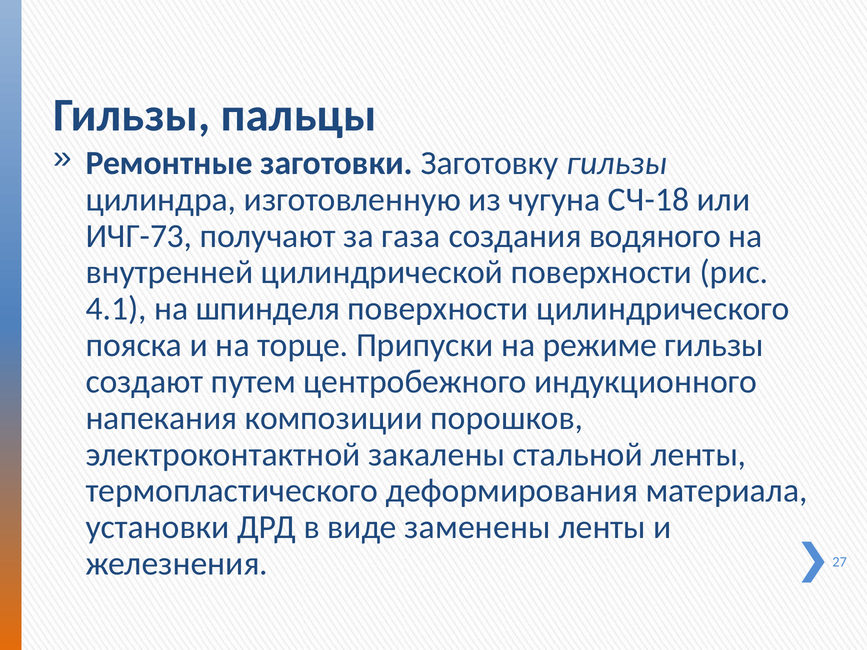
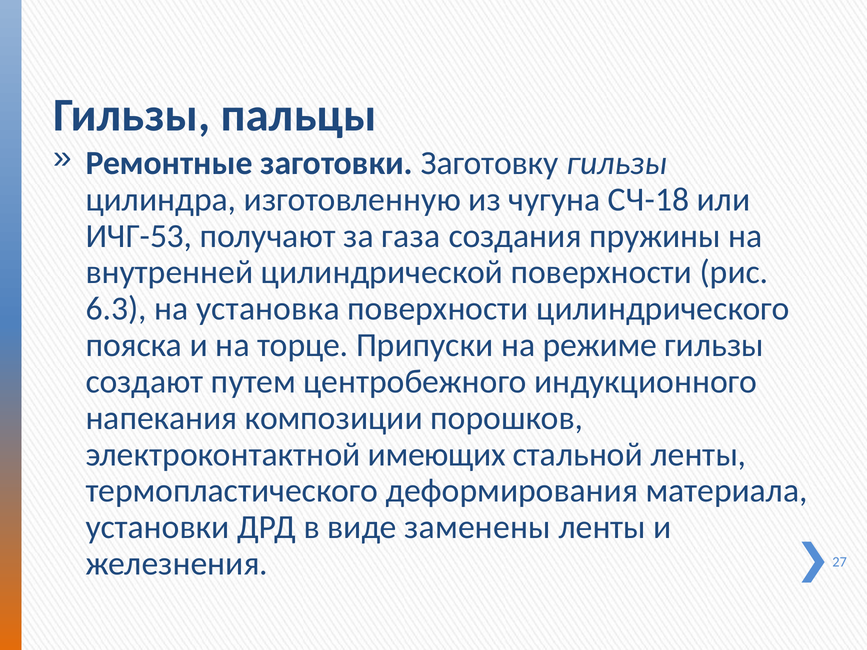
ИЧГ-73: ИЧГ-73 -> ИЧГ-53
водяного: водяного -> пружины
4.1: 4.1 -> 6.3
шпинделя: шпинделя -> установка
закалены: закалены -> имеющих
